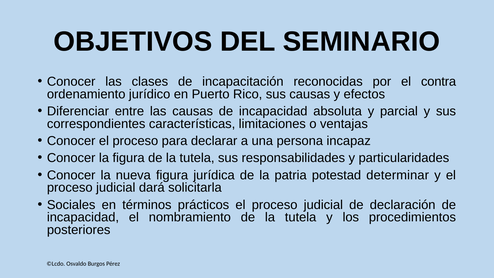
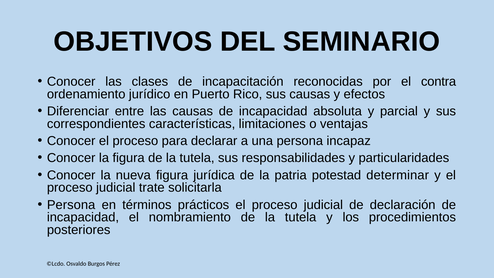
dará: dará -> trate
Sociales at (71, 205): Sociales -> Persona
